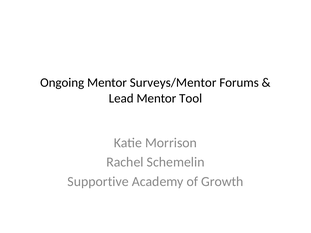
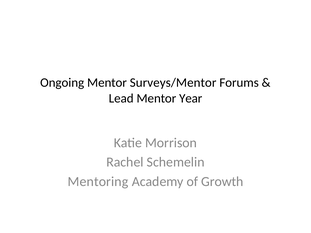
Tool: Tool -> Year
Supportive: Supportive -> Mentoring
